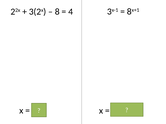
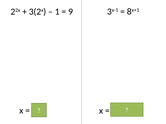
8: 8 -> 1
4: 4 -> 9
